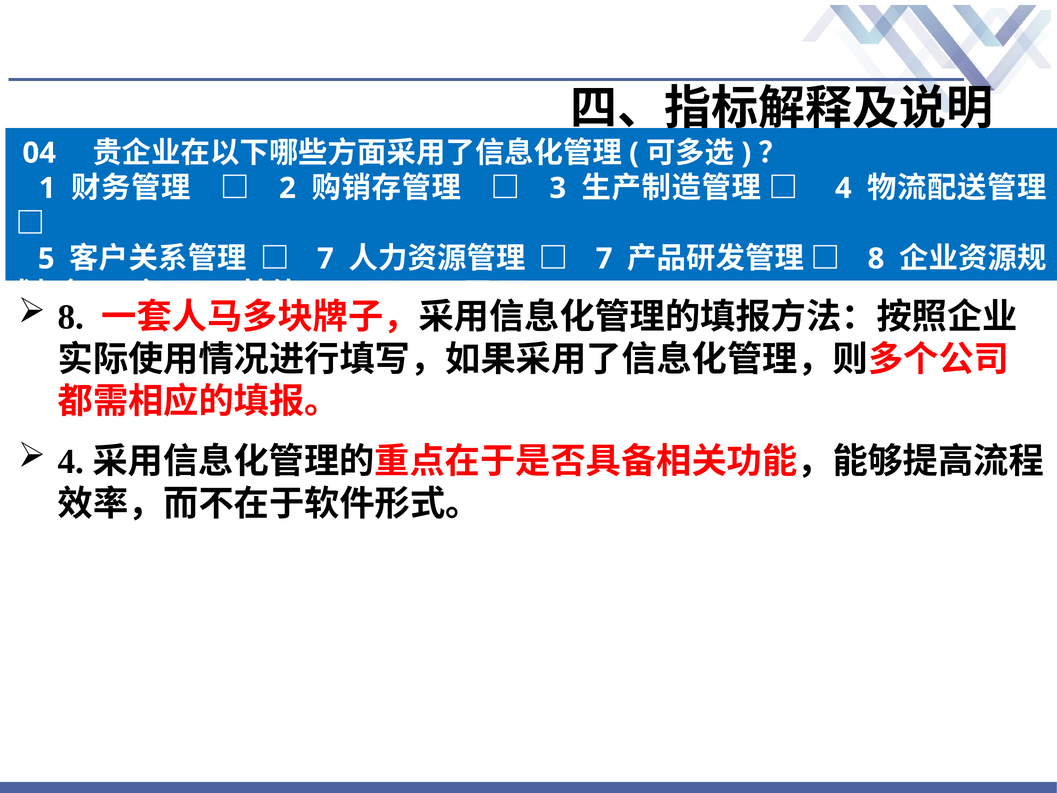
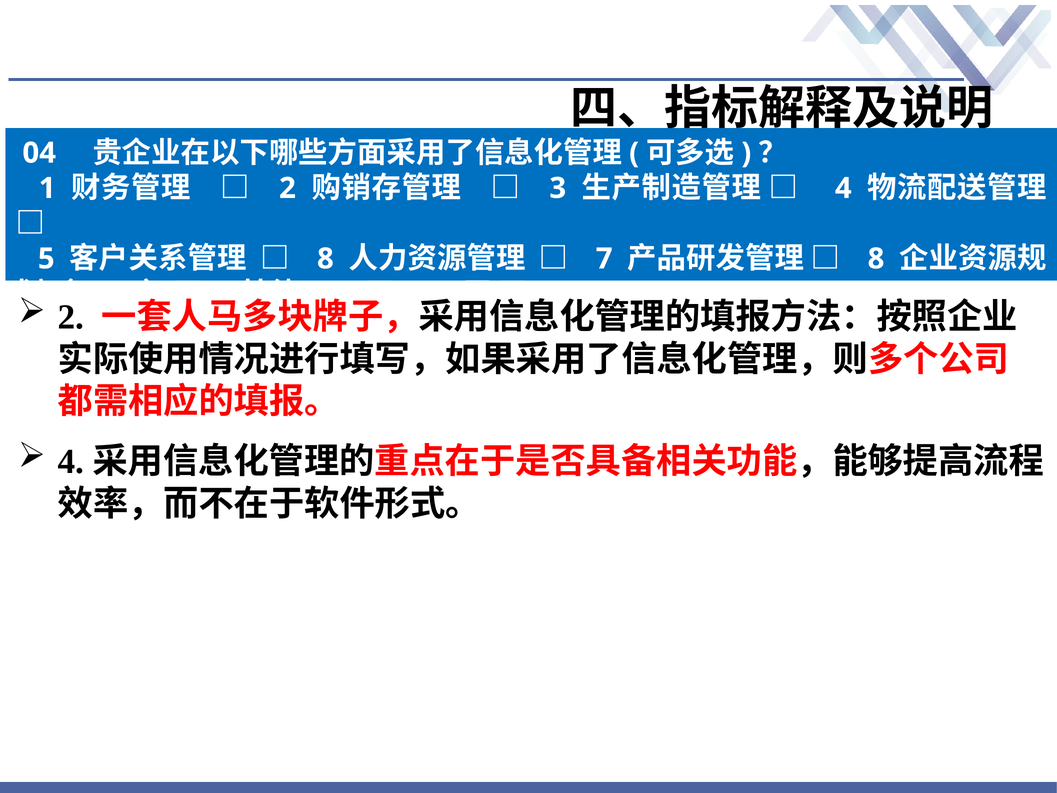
7 at (325, 259): 7 -> 8
8 at (71, 317): 8 -> 2
